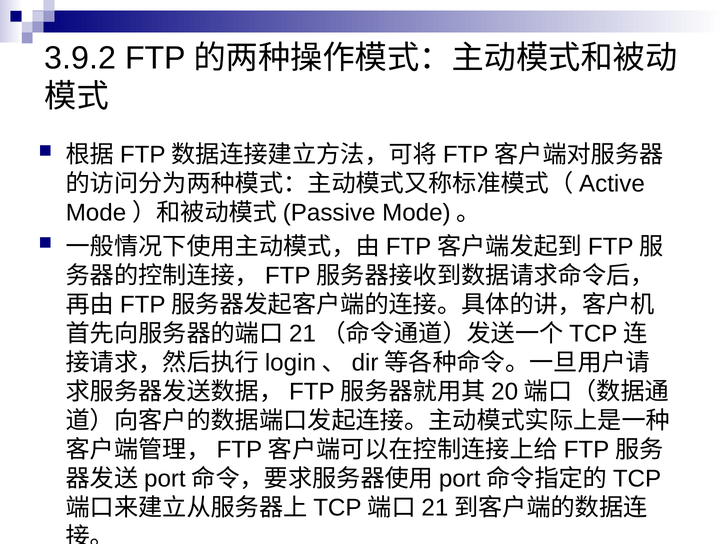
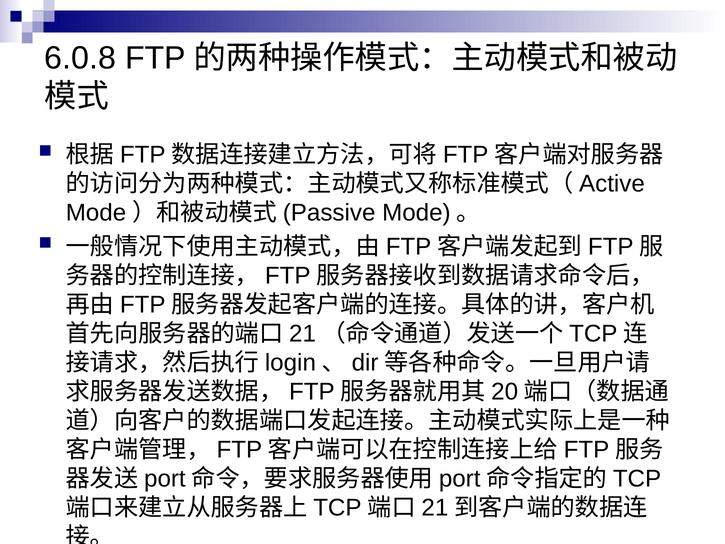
3.9.2: 3.9.2 -> 6.0.8
